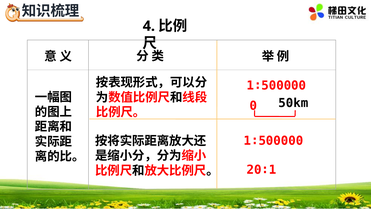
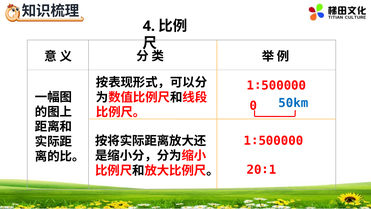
50km colour: black -> blue
